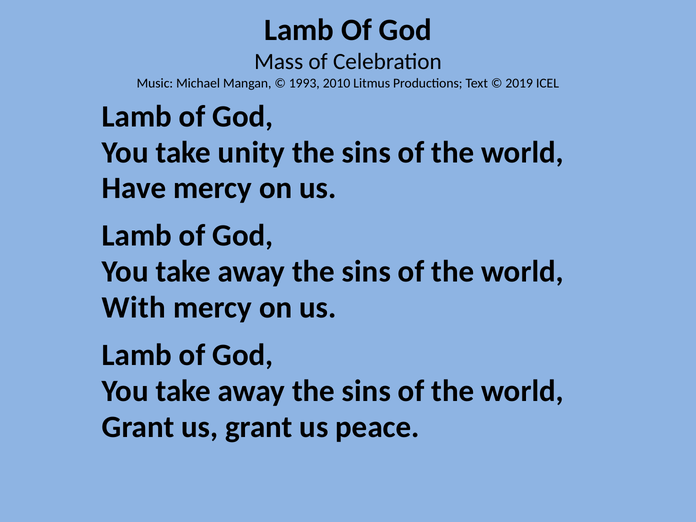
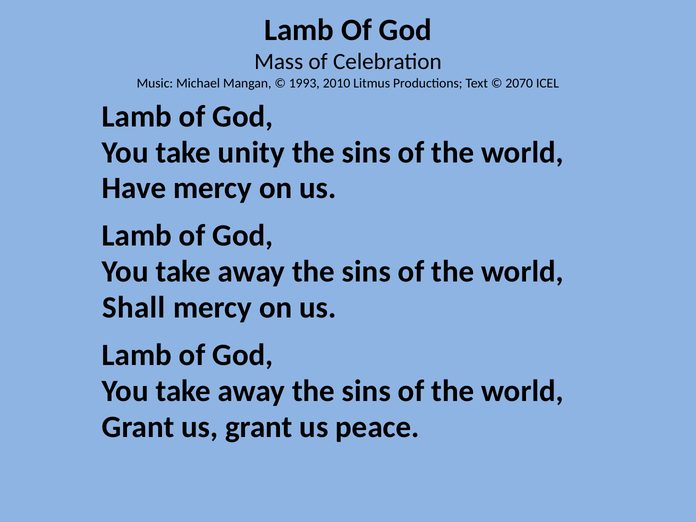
2019: 2019 -> 2070
With: With -> Shall
